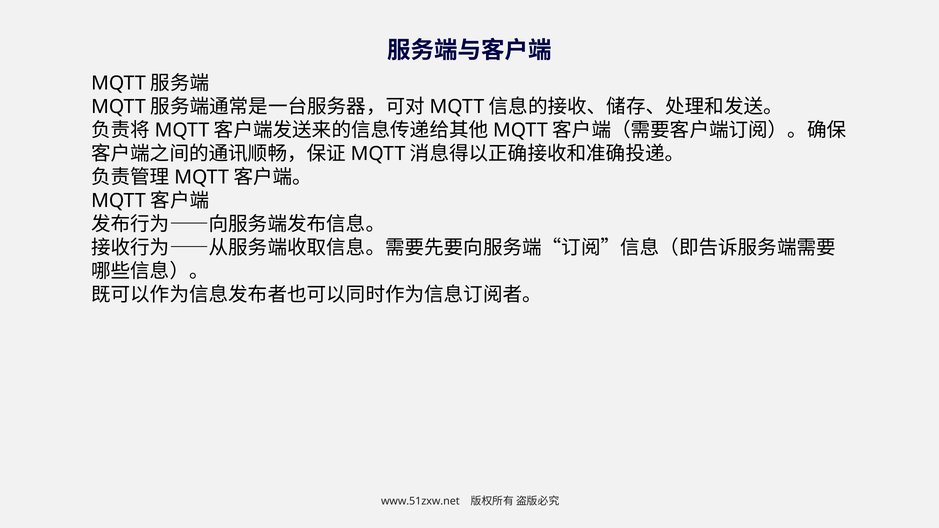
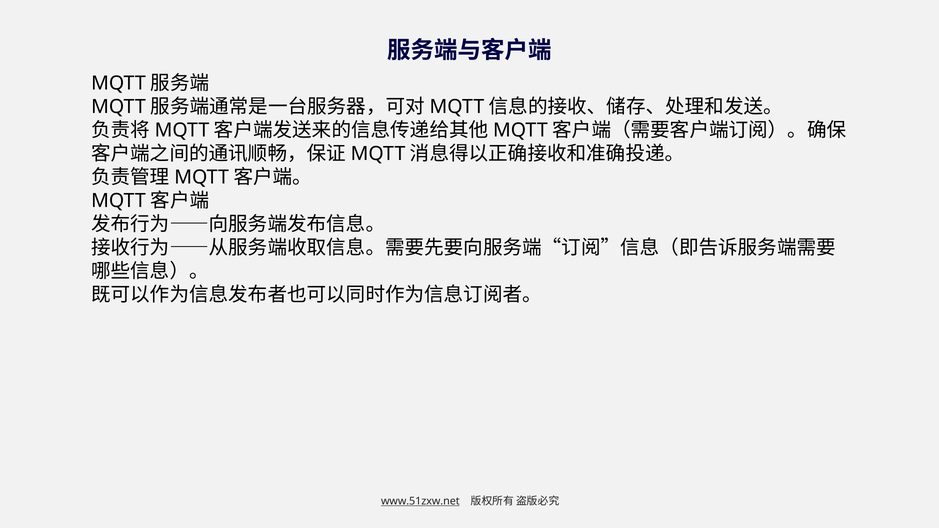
www.51zxw.net underline: none -> present
